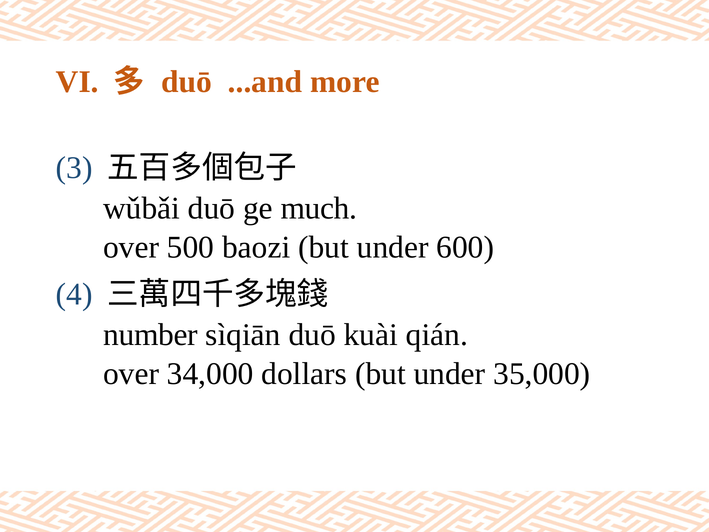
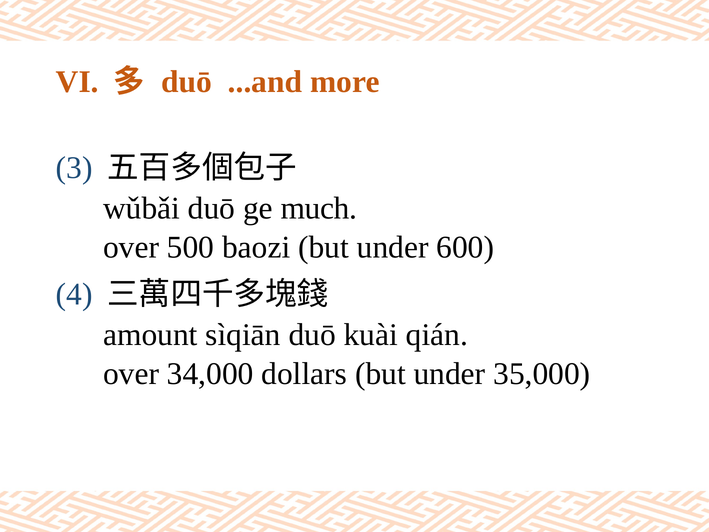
number: number -> amount
